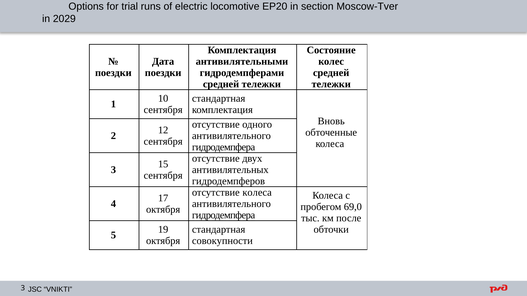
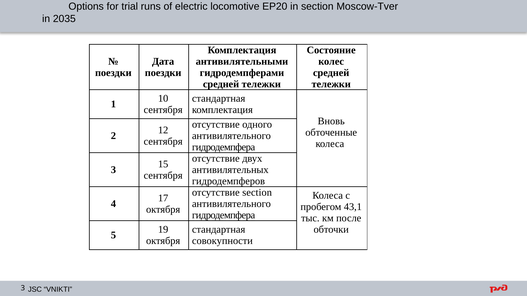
2029: 2029 -> 2035
отсутствие колеса: колеса -> section
69,0: 69,0 -> 43,1
